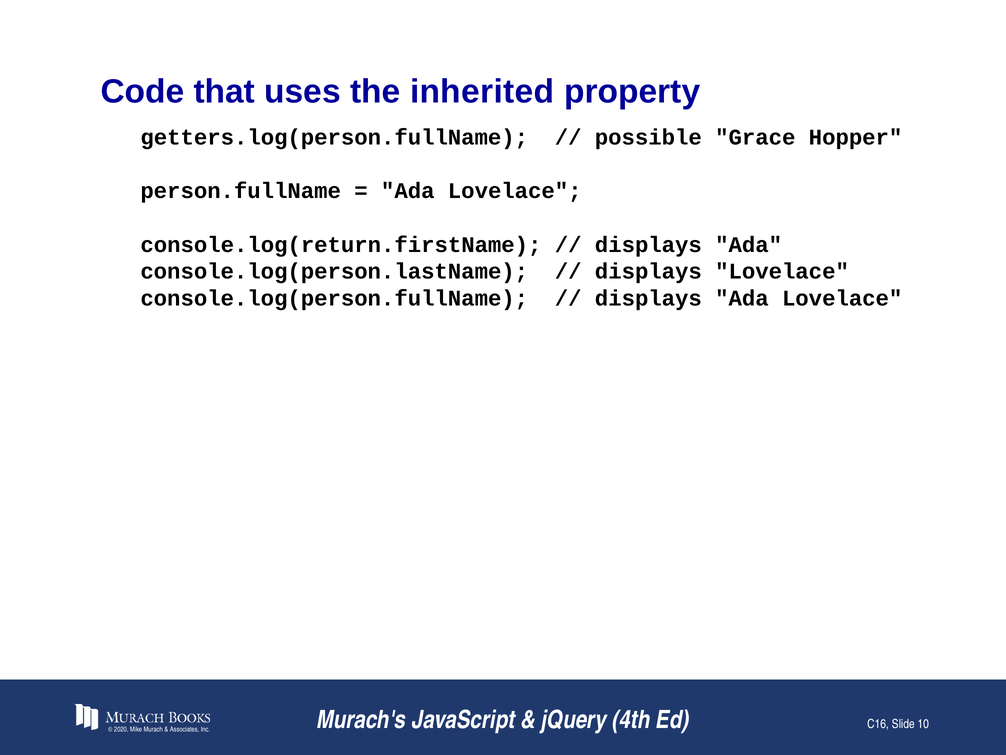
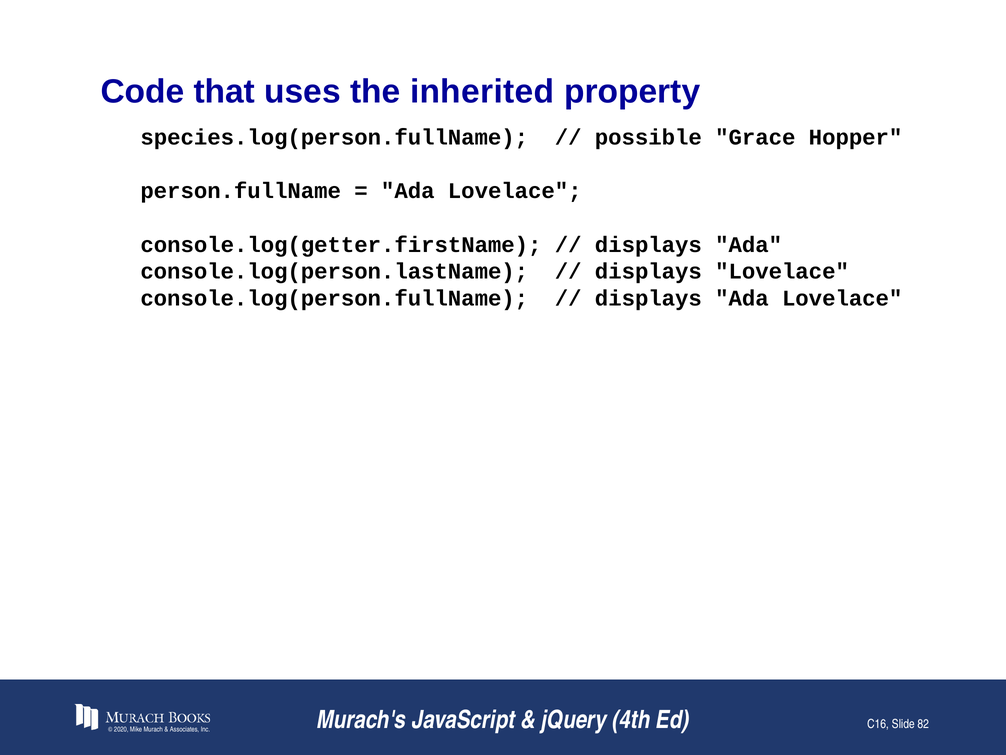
getters.log(person.fullName: getters.log(person.fullName -> species.log(person.fullName
console.log(return.firstName: console.log(return.firstName -> console.log(getter.firstName
10: 10 -> 82
